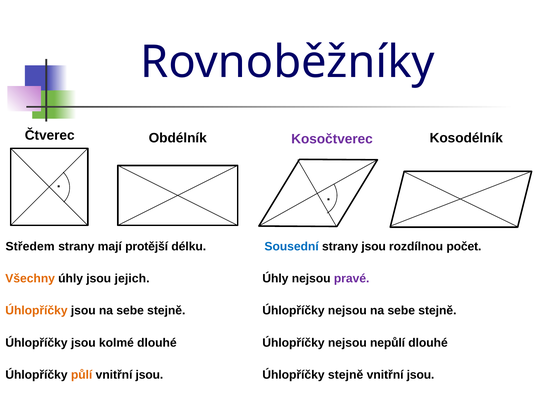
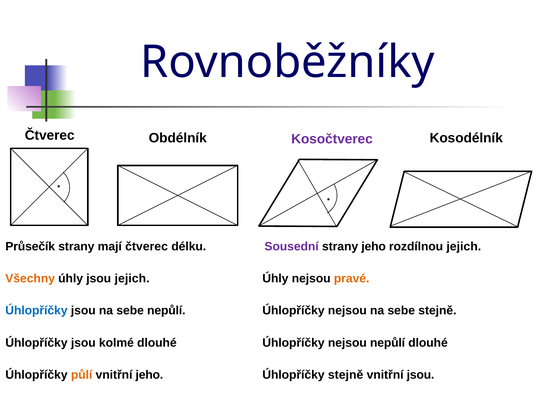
Středem: Středem -> Průsečík
mají protější: protější -> čtverec
Sousední colour: blue -> purple
strany jsou: jsou -> jeho
rozdílnou počet: počet -> jejich
pravé colour: purple -> orange
Úhlopříčky at (36, 311) colour: orange -> blue
jsou na sebe stejně: stejně -> nepůlí
jsou at (149, 375): jsou -> jeho
